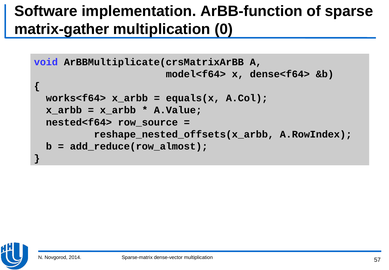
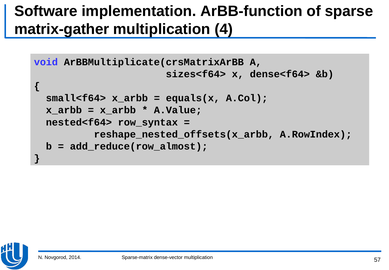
0: 0 -> 4
model<f64>: model<f64> -> sizes<f64>
works<f64>: works<f64> -> small<f64>
row_source: row_source -> row_syntax
